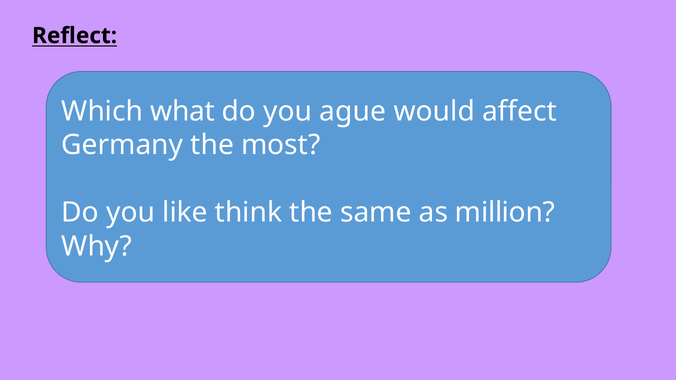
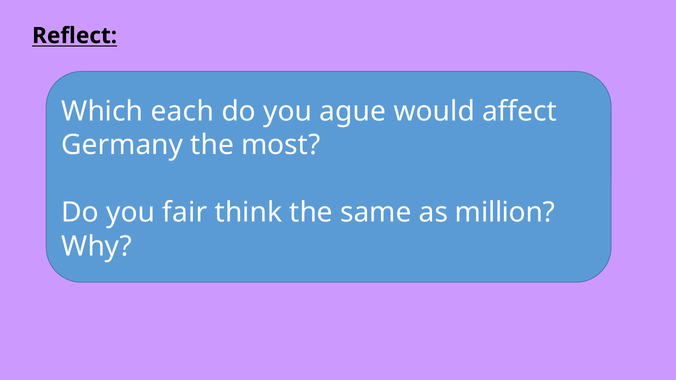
what: what -> each
like: like -> fair
